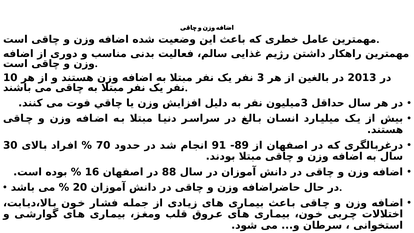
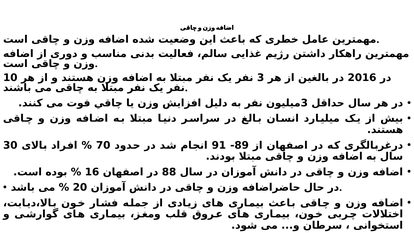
2013: 2013 -> 2016
